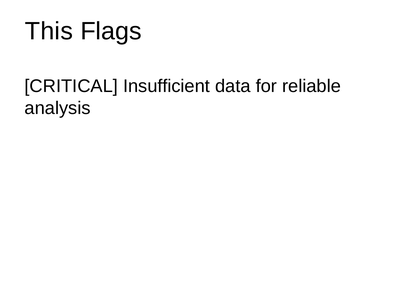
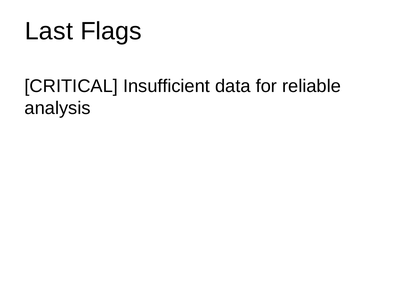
This: This -> Last
